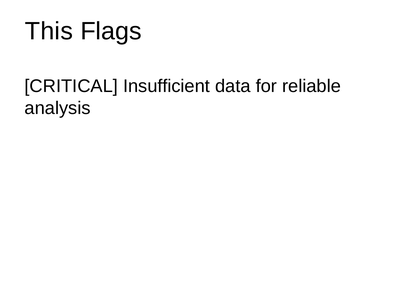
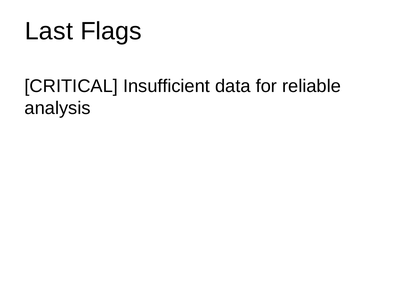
This: This -> Last
